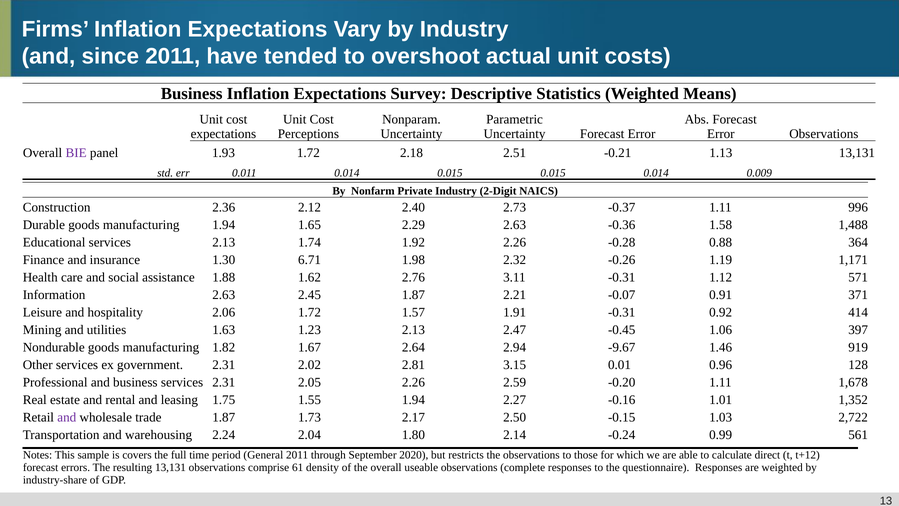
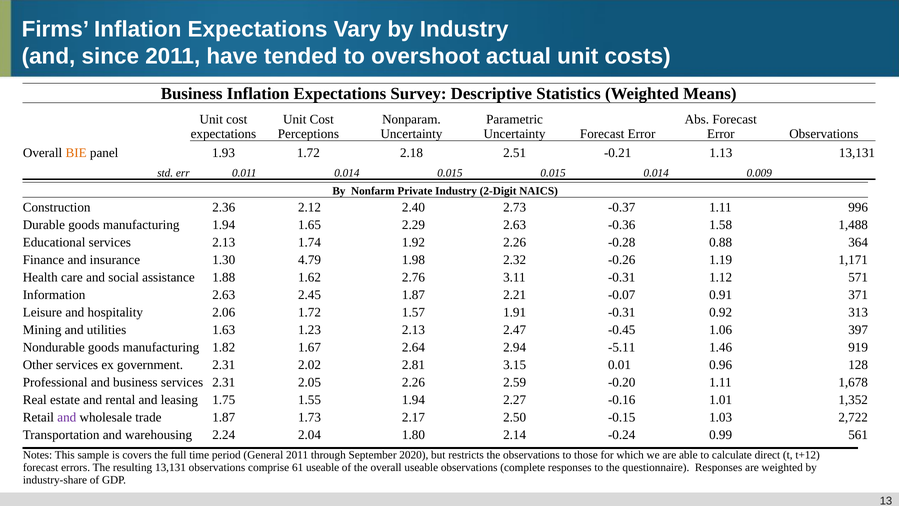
BIE colour: purple -> orange
6.71: 6.71 -> 4.79
414: 414 -> 313
-9.67: -9.67 -> -5.11
61 density: density -> useable
